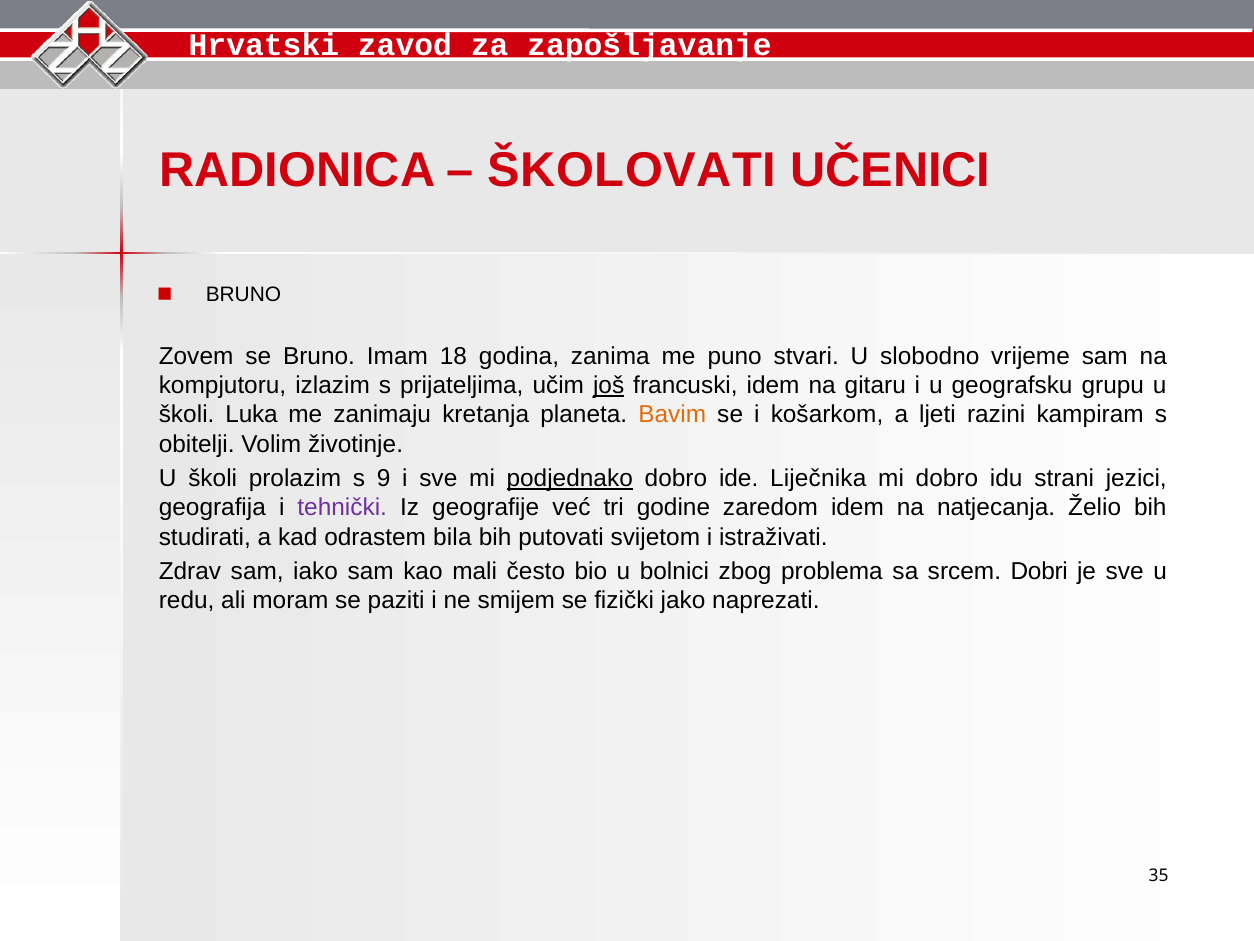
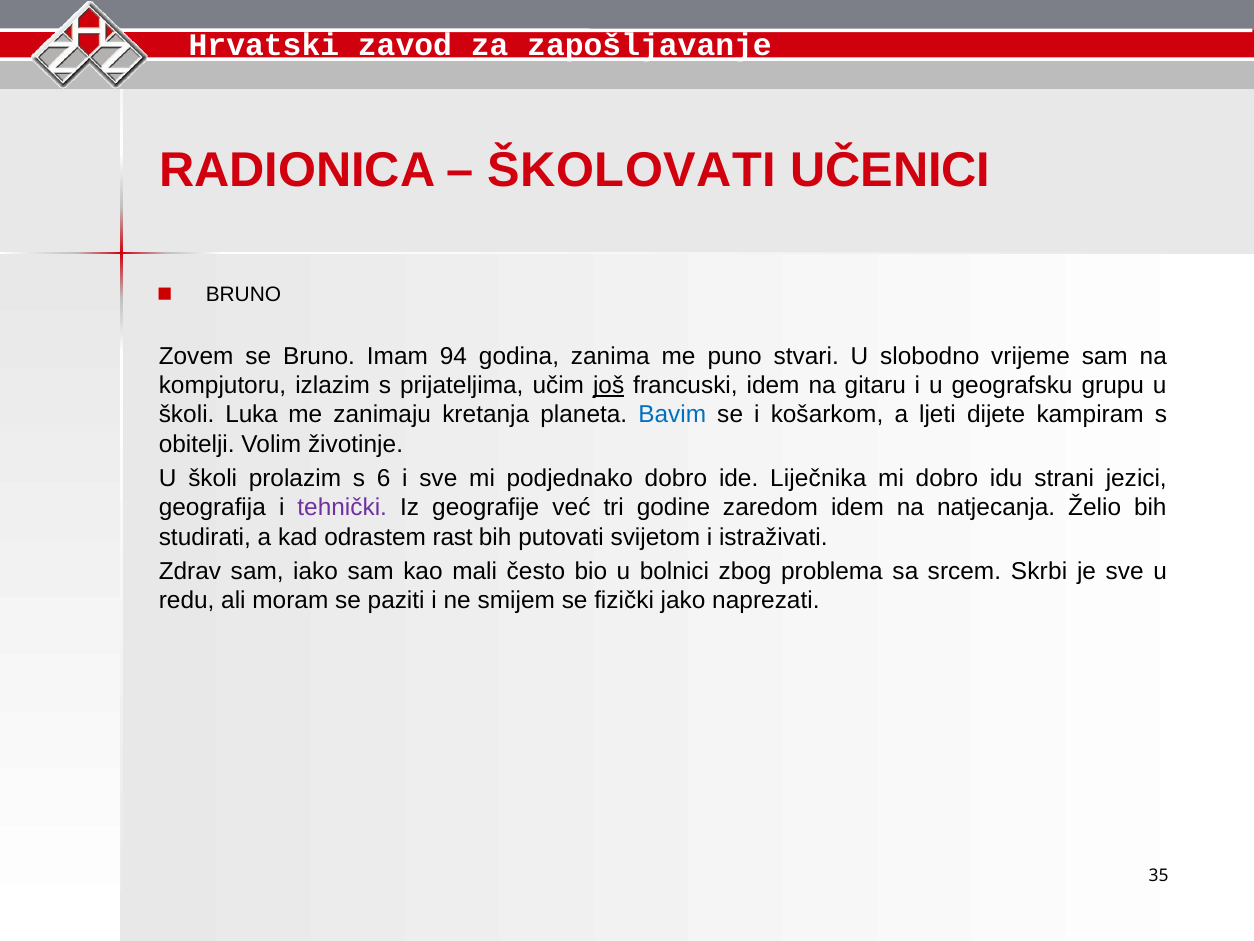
18: 18 -> 94
Bavim colour: orange -> blue
razini: razini -> dijete
9: 9 -> 6
podjednako underline: present -> none
bila: bila -> rast
Dobri: Dobri -> Skrbi
